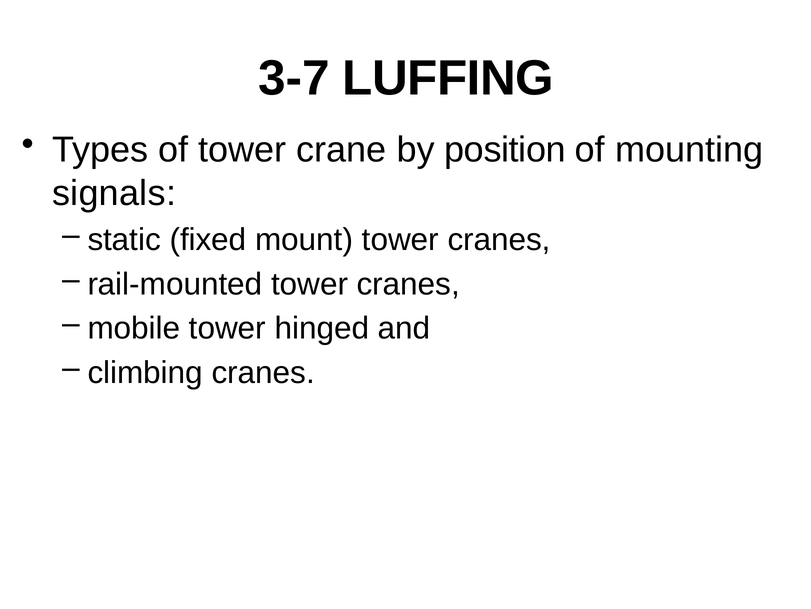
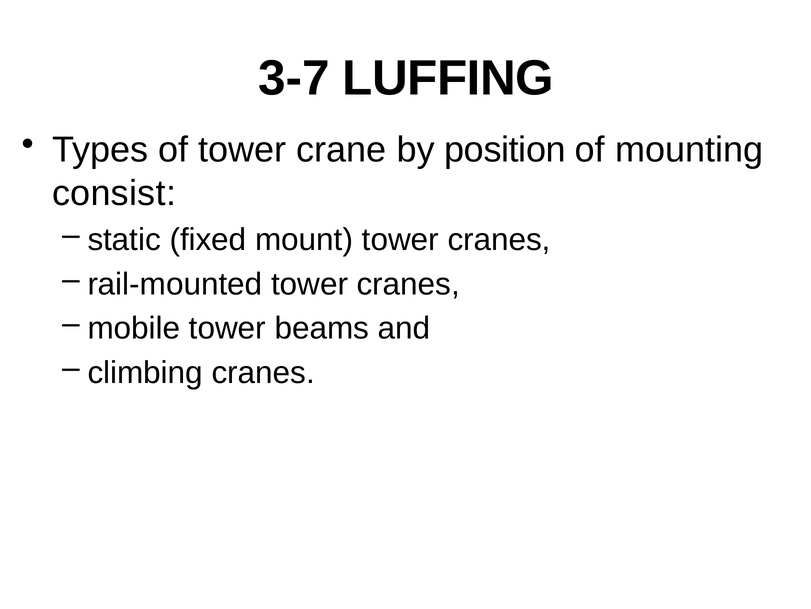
signals: signals -> consist
hinged: hinged -> beams
